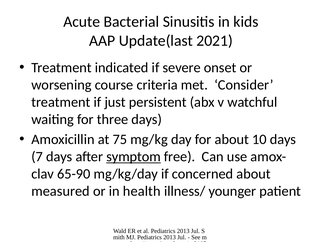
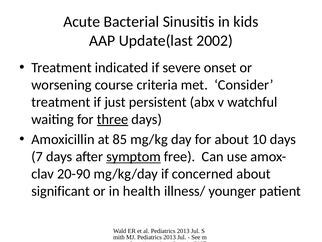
2021: 2021 -> 2002
three underline: none -> present
75: 75 -> 85
65-90: 65-90 -> 20-90
measured: measured -> significant
